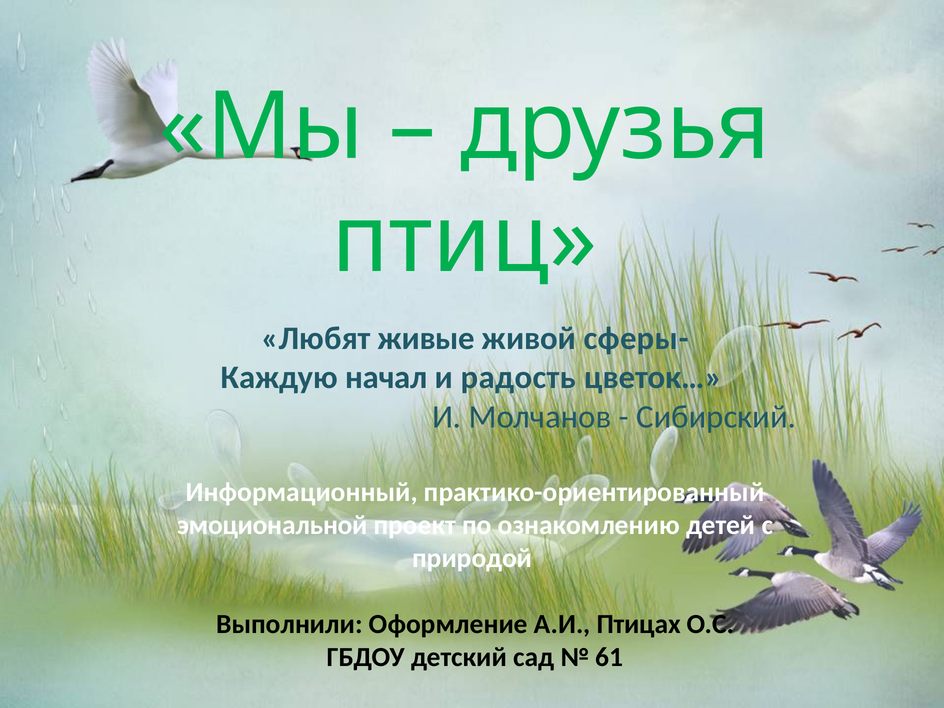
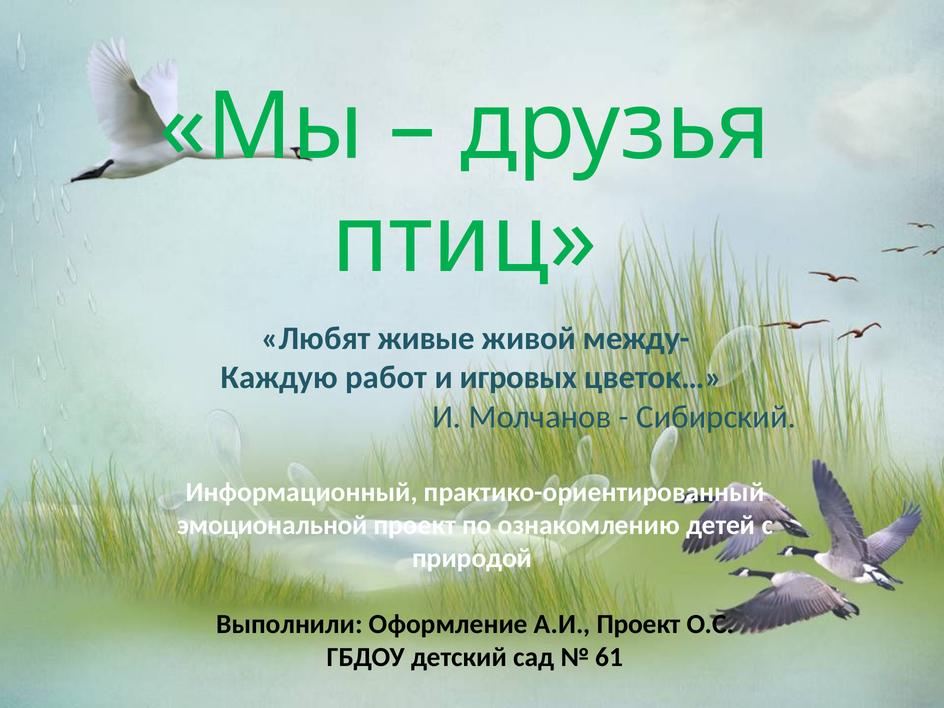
сферы-: сферы- -> между-
начал: начал -> работ
радость: радость -> игровых
А.И Птицах: Птицах -> Проект
